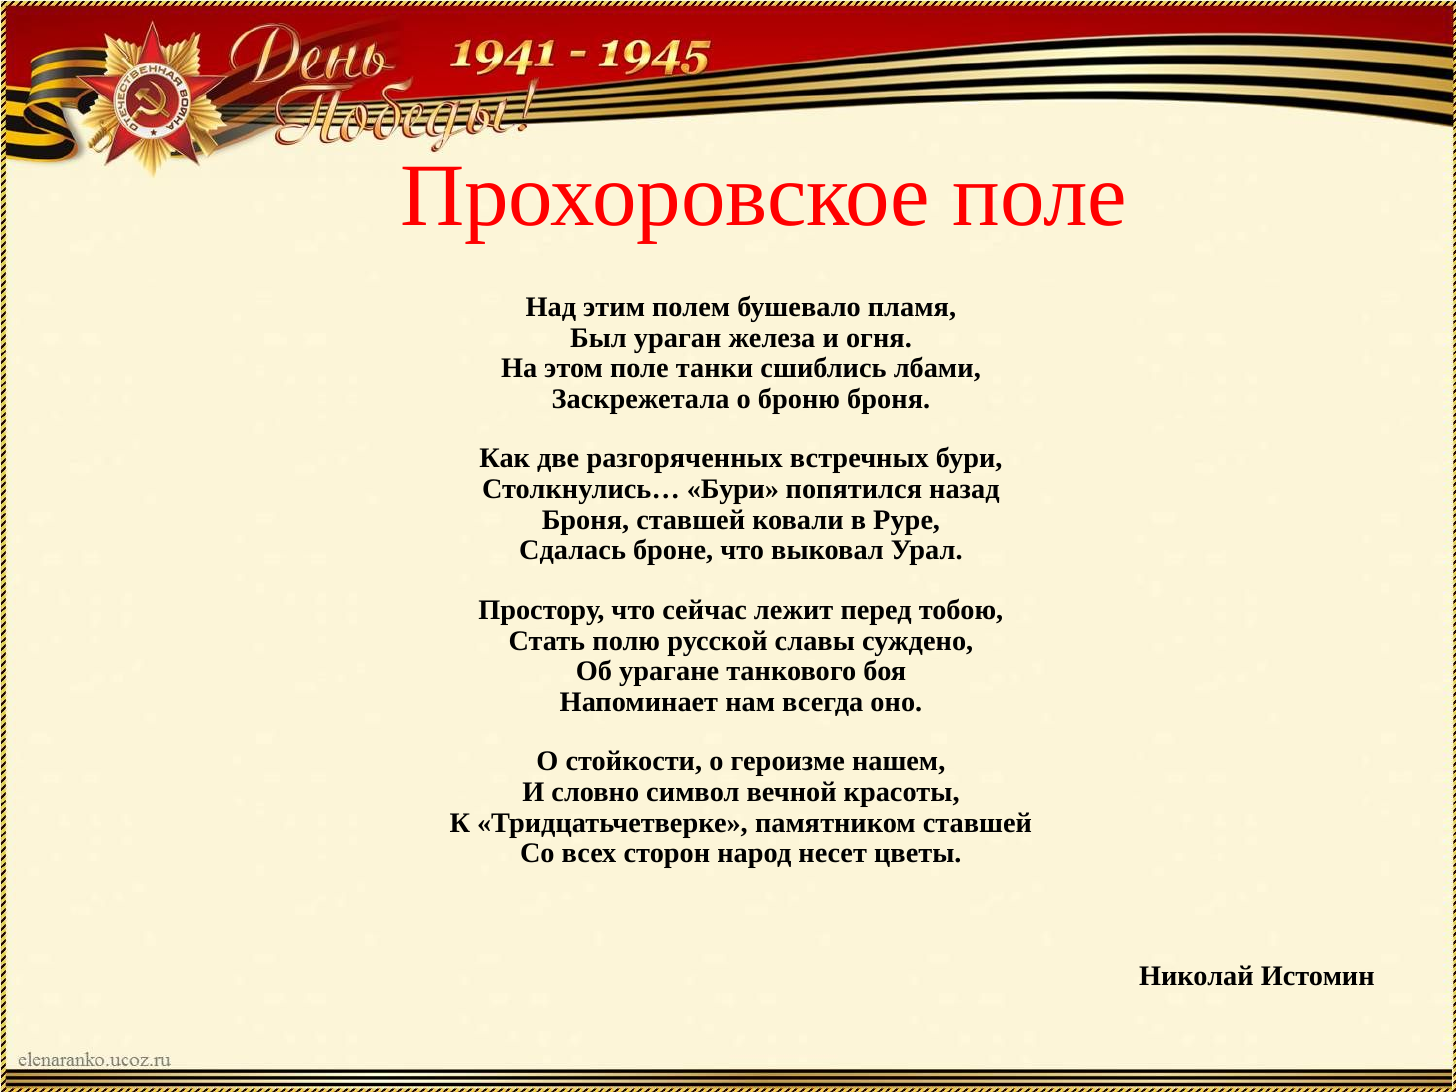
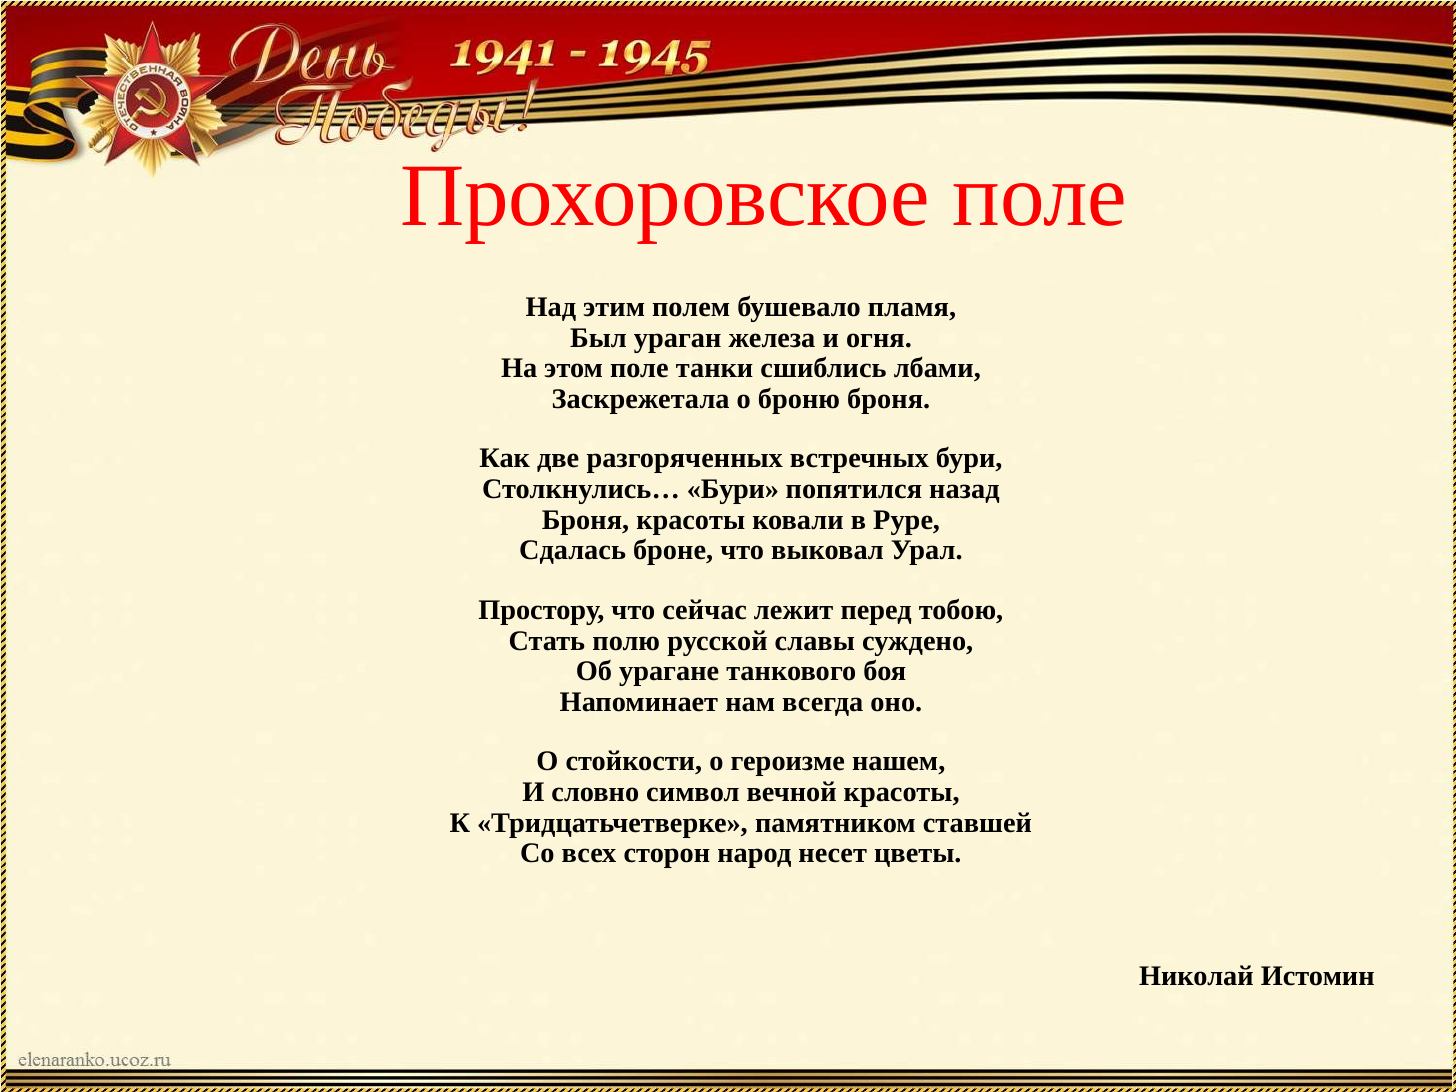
Броня ставшей: ставшей -> красоты
